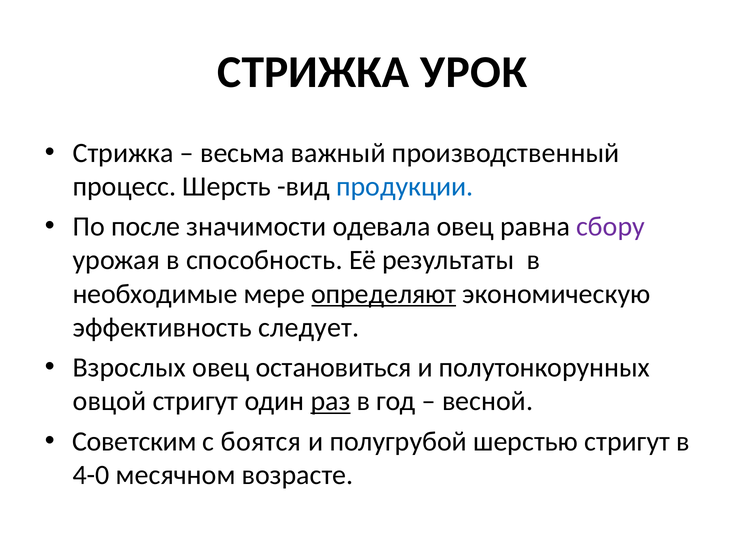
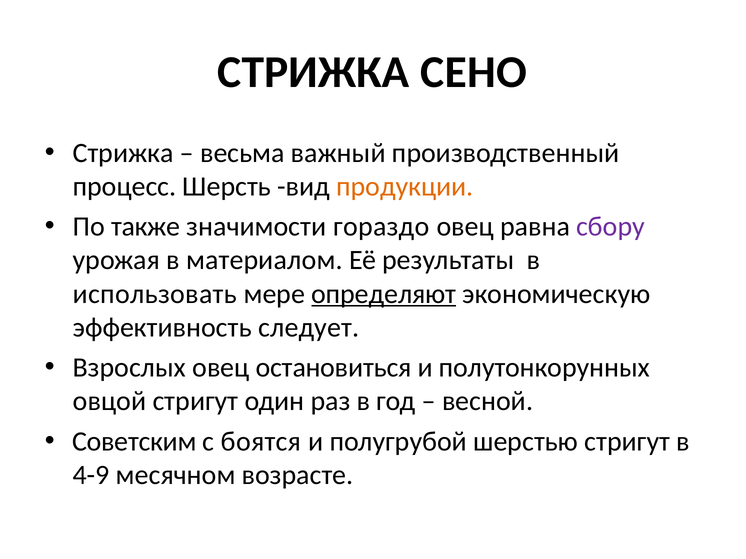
УРОК: УРОК -> СЕНО
продукции colour: blue -> orange
после: после -> также
одевала: одевала -> гораздо
способность: способность -> материалом
необходимые: необходимые -> использовать
раз underline: present -> none
4-0: 4-0 -> 4-9
